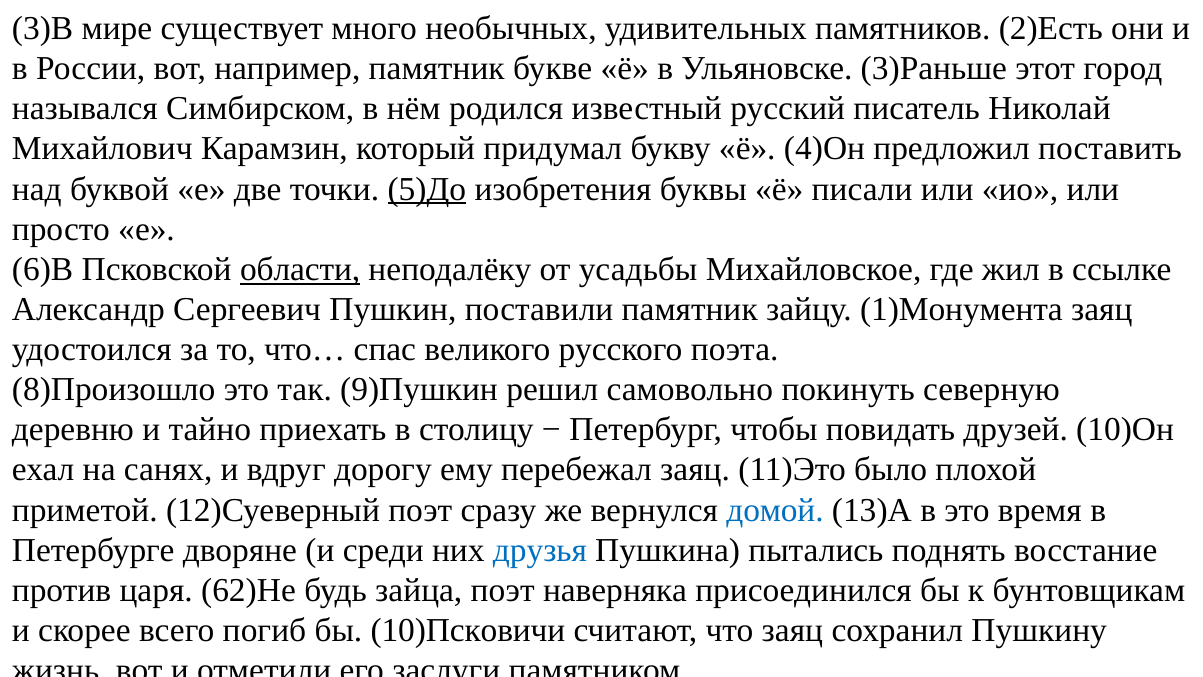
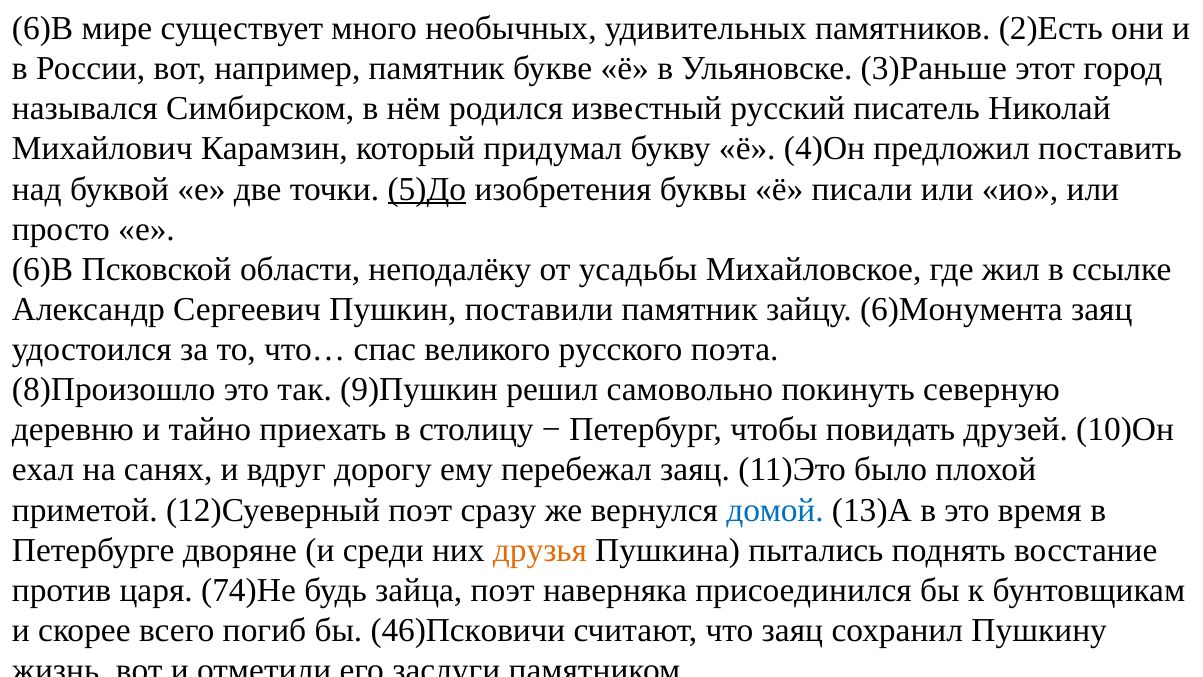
3)В at (43, 28): 3)В -> 6)В
области underline: present -> none
1)Монумента: 1)Монумента -> 6)Монумента
друзья colour: blue -> orange
62)Не: 62)Не -> 74)Не
10)Псковичи: 10)Псковичи -> 46)Псковичи
